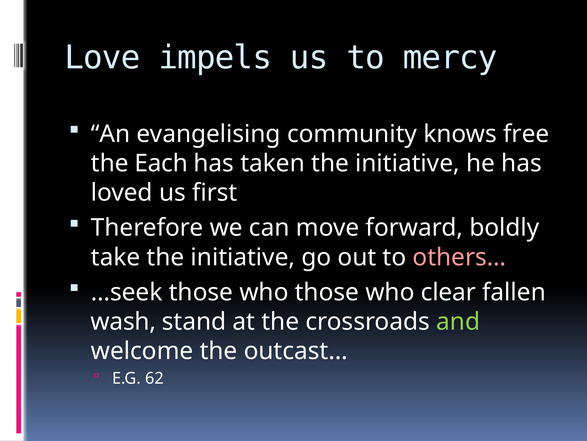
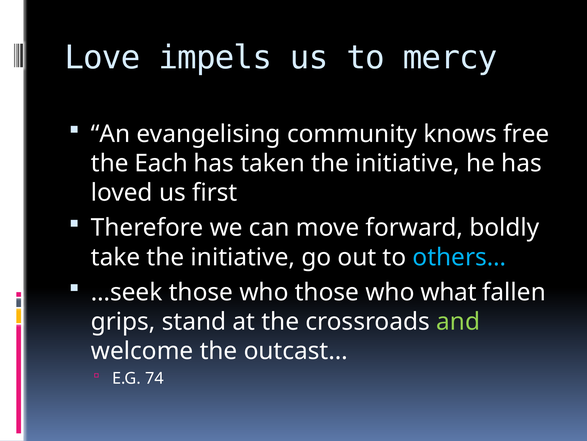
others… colour: pink -> light blue
clear: clear -> what
wash: wash -> grips
62: 62 -> 74
